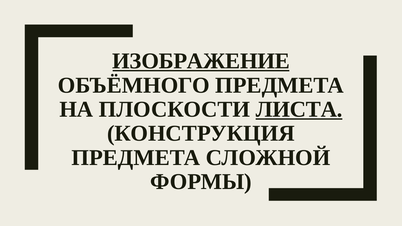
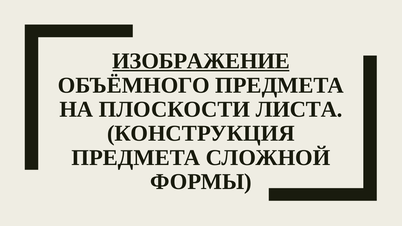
ЛИСТА underline: present -> none
